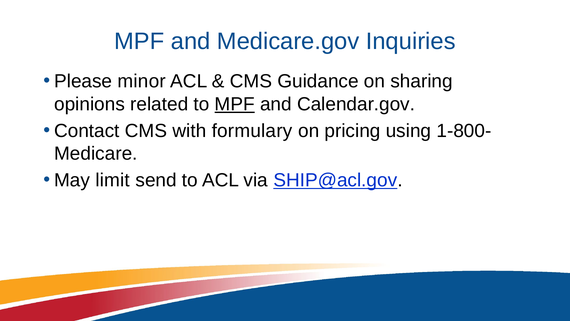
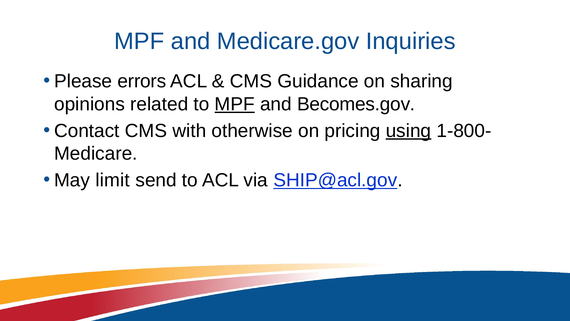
minor: minor -> errors
Calendar.gov: Calendar.gov -> Becomes.gov
formulary: formulary -> otherwise
using underline: none -> present
